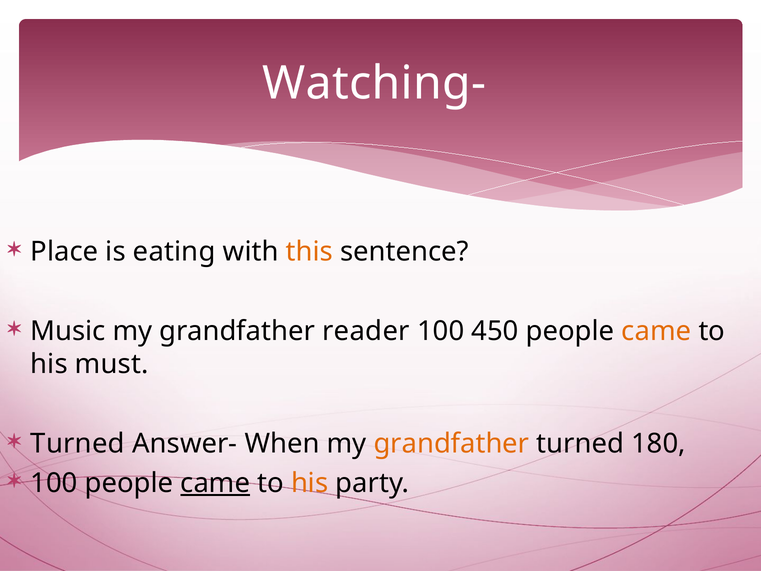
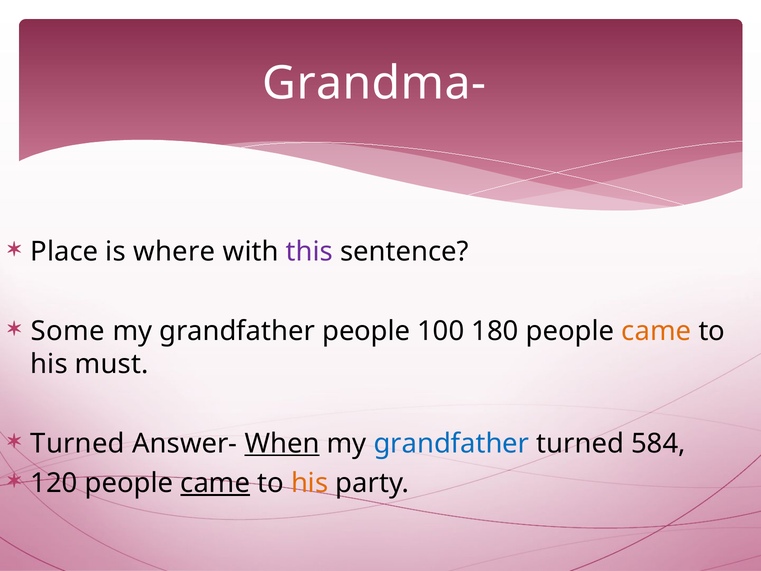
Watching-: Watching- -> Grandma-
eating: eating -> where
this colour: orange -> purple
Music: Music -> Some
grandfather reader: reader -> people
450: 450 -> 180
When underline: none -> present
grandfather at (451, 443) colour: orange -> blue
180: 180 -> 584
100 at (54, 483): 100 -> 120
